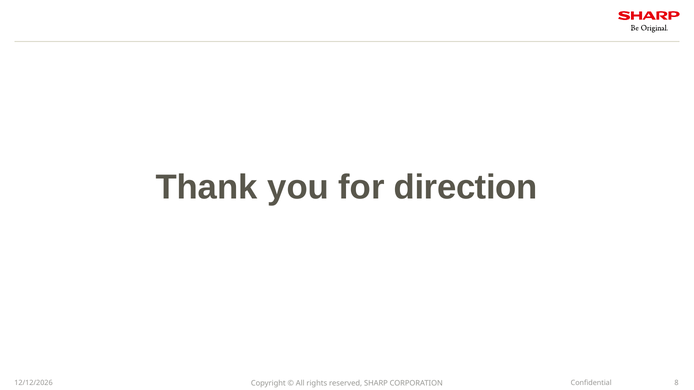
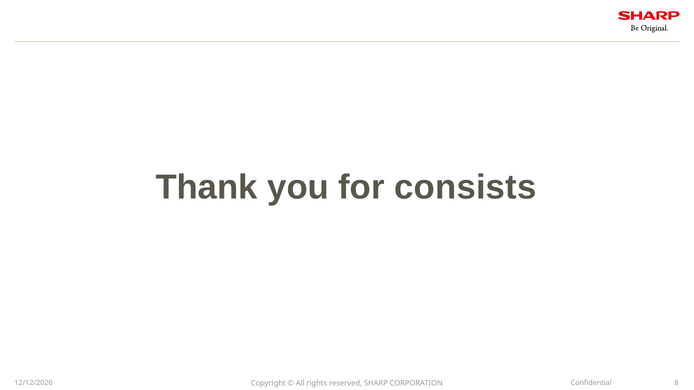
direction: direction -> consists
